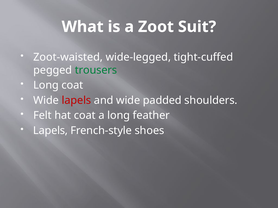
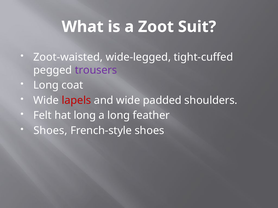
trousers colour: green -> purple
hat coat: coat -> long
Lapels at (51, 131): Lapels -> Shoes
